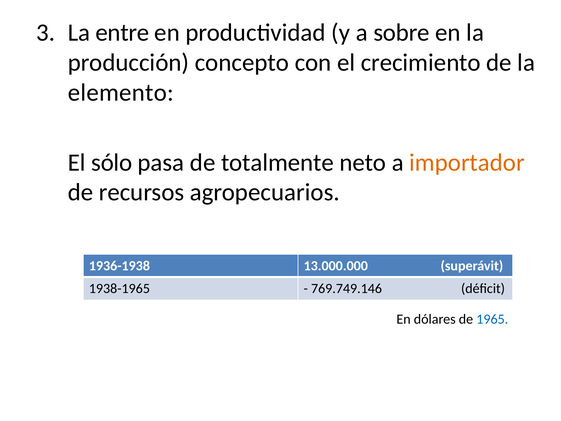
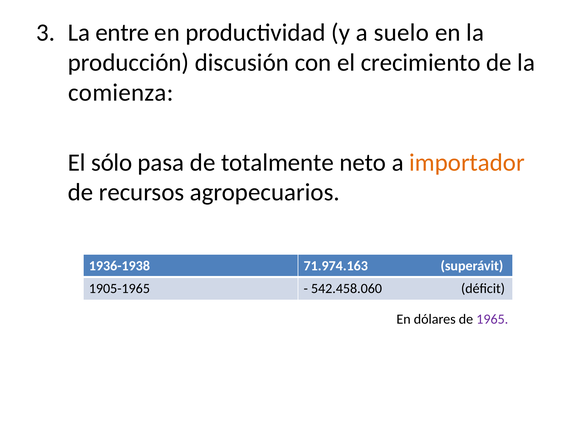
sobre: sobre -> suelo
concepto: concepto -> discusión
elemento: elemento -> comienza
13.000.000: 13.000.000 -> 71.974.163
1938-1965: 1938-1965 -> 1905-1965
769.749.146: 769.749.146 -> 542.458.060
1965 colour: blue -> purple
